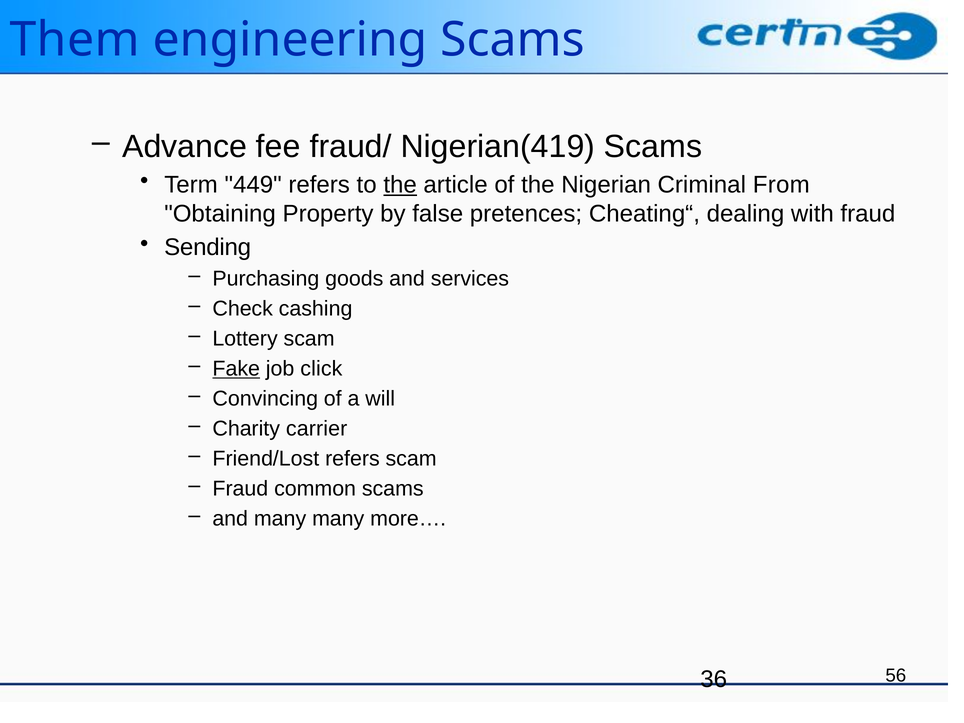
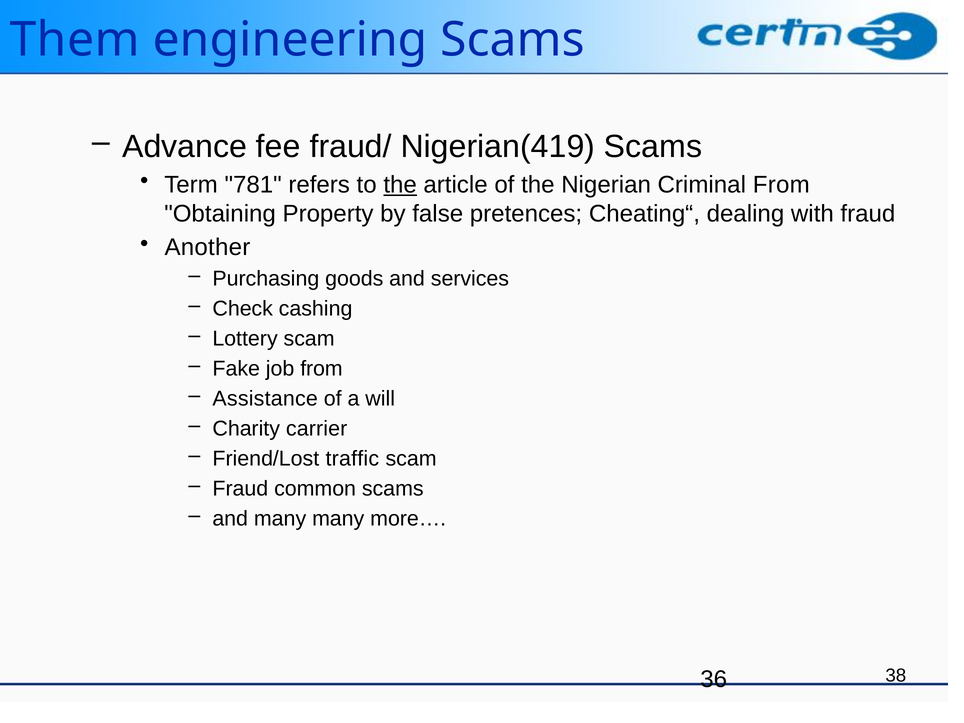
449: 449 -> 781
Sending: Sending -> Another
Fake underline: present -> none
job click: click -> from
Convincing: Convincing -> Assistance
Friend/Lost refers: refers -> traffic
56: 56 -> 38
